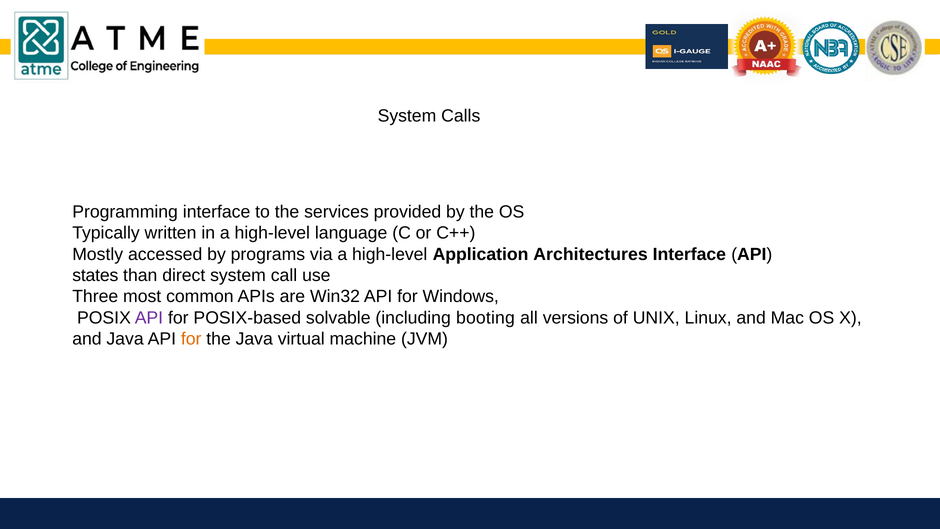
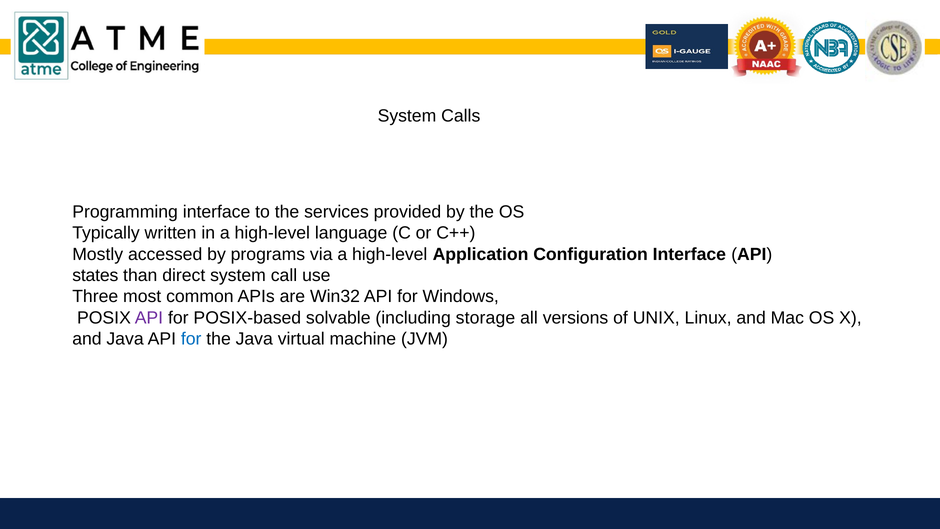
Architectures: Architectures -> Configuration
booting: booting -> storage
for at (191, 339) colour: orange -> blue
